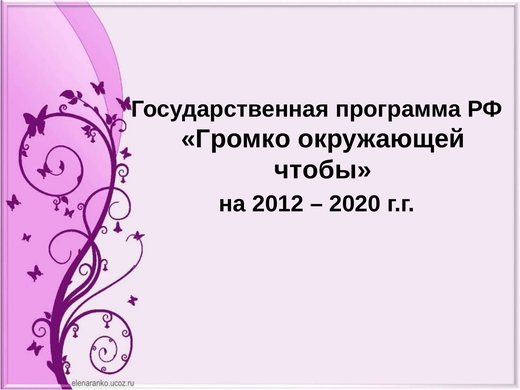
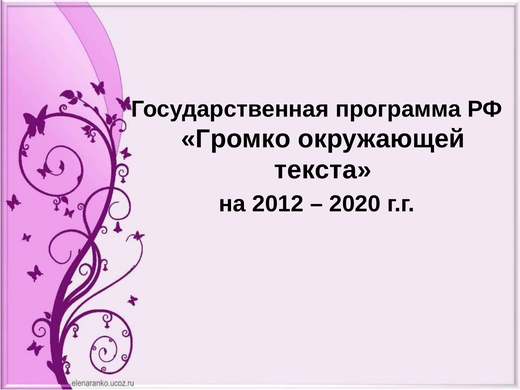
чтобы: чтобы -> текста
